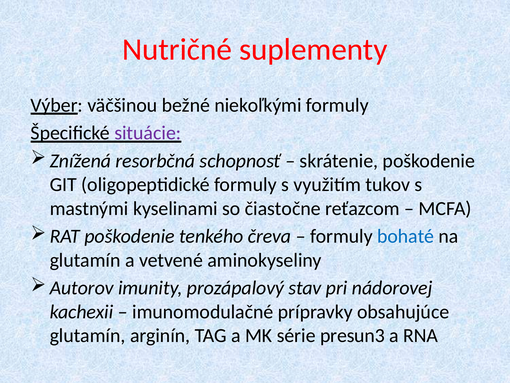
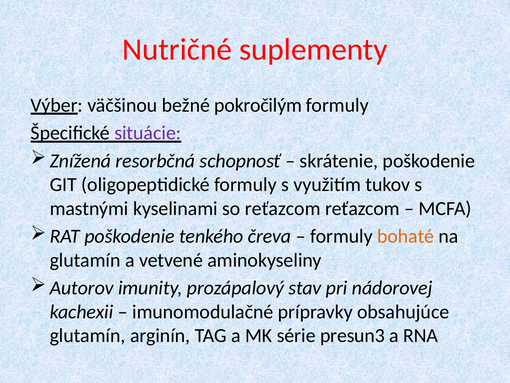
niekoľkými: niekoľkými -> pokročilým
so čiastočne: čiastočne -> reťazcom
bohaté colour: blue -> orange
